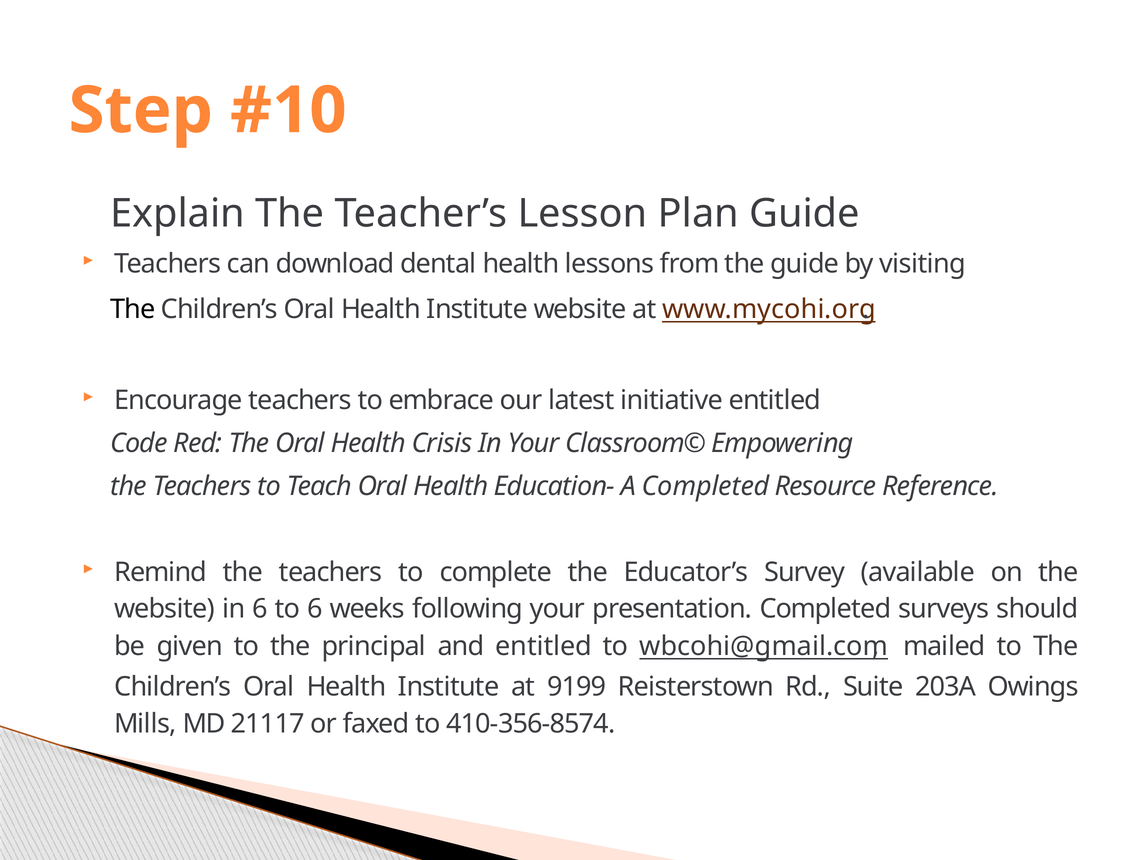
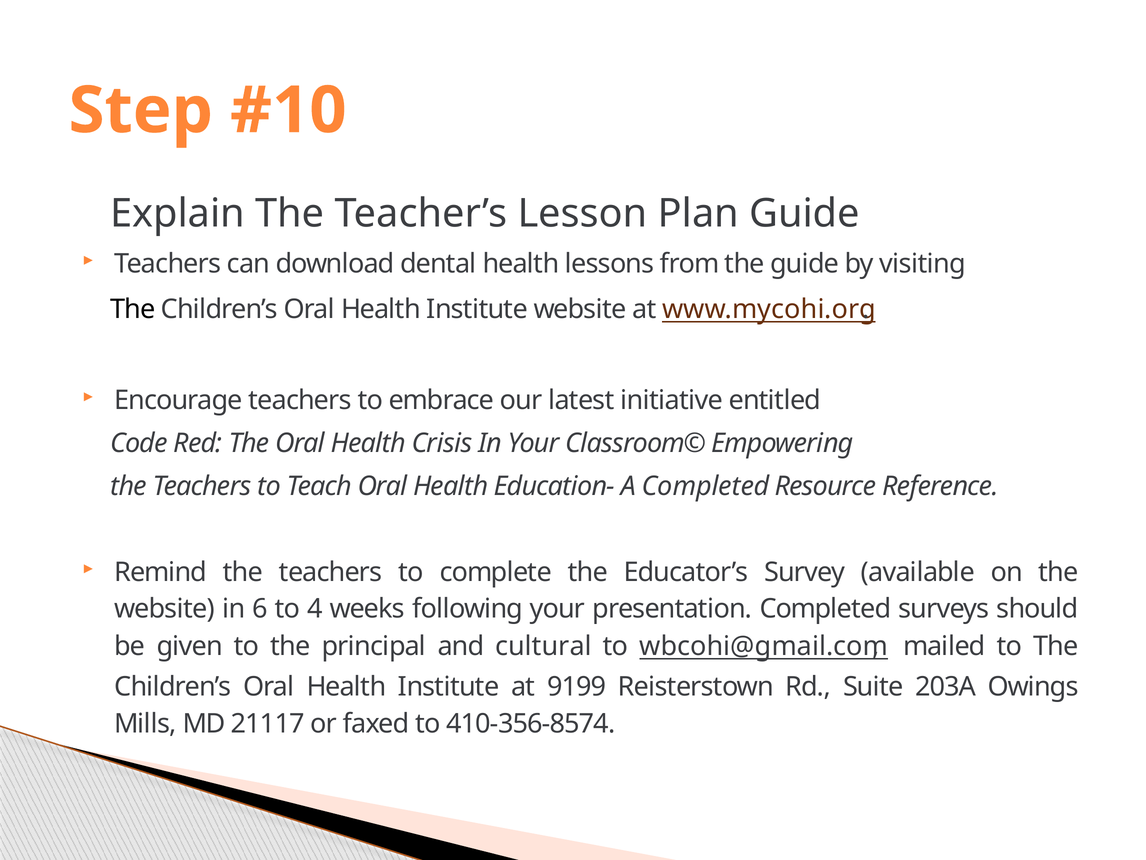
to 6: 6 -> 4
and entitled: entitled -> cultural
